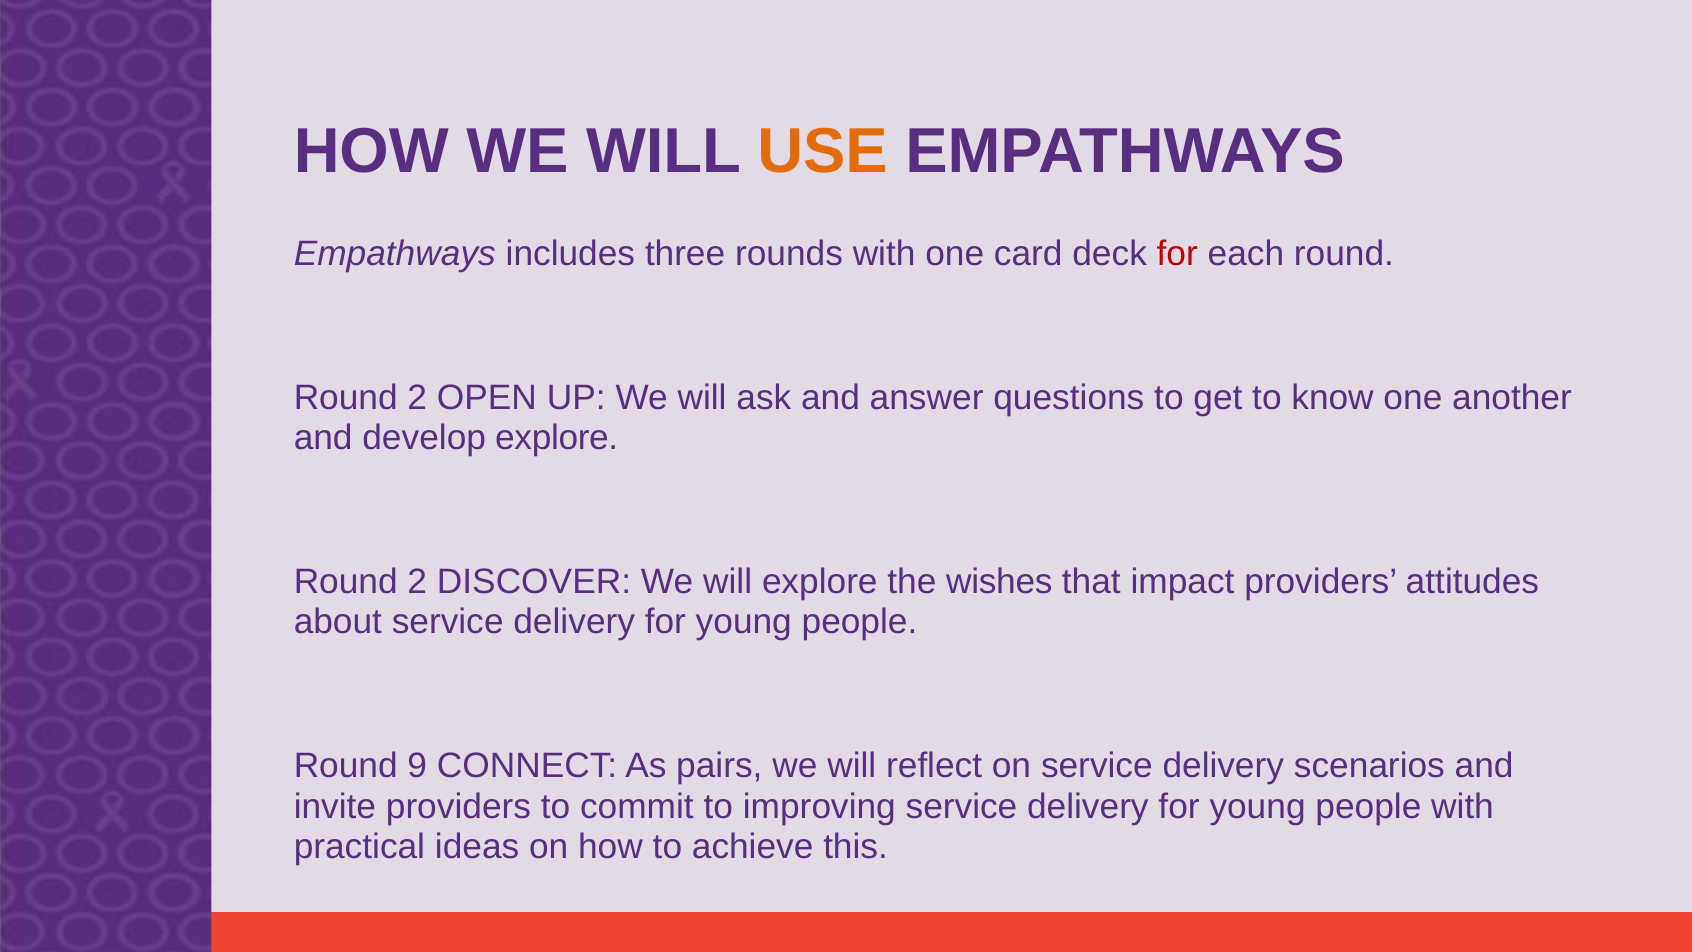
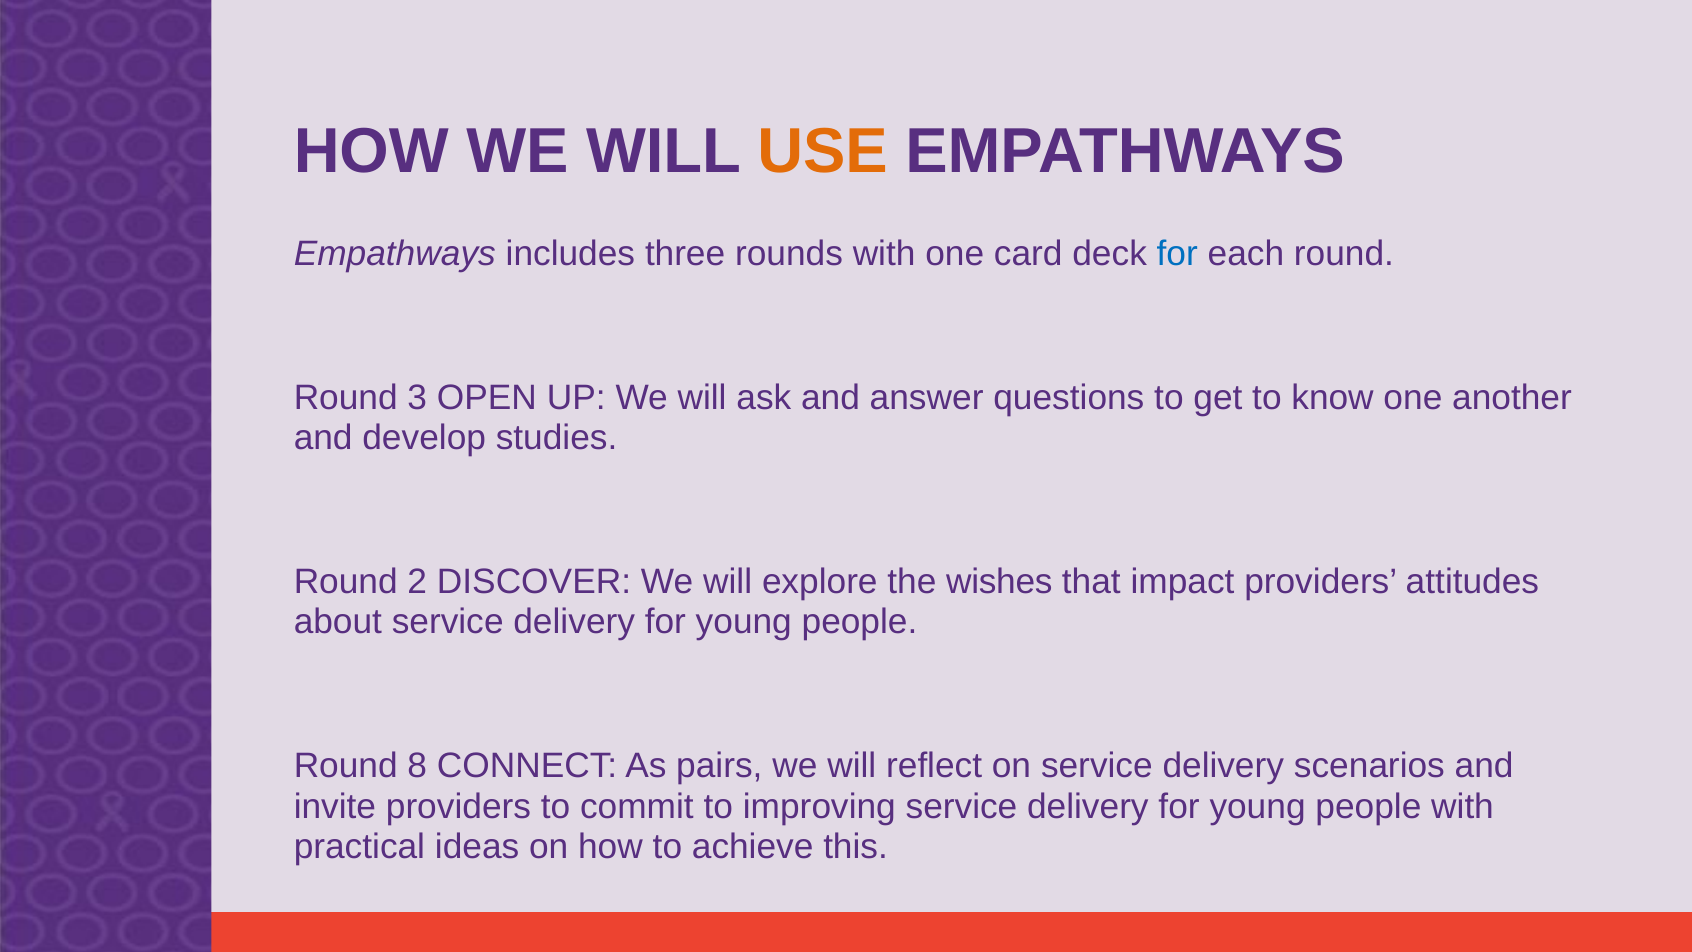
for at (1177, 254) colour: red -> blue
2 at (417, 398): 2 -> 3
develop explore: explore -> studies
9: 9 -> 8
